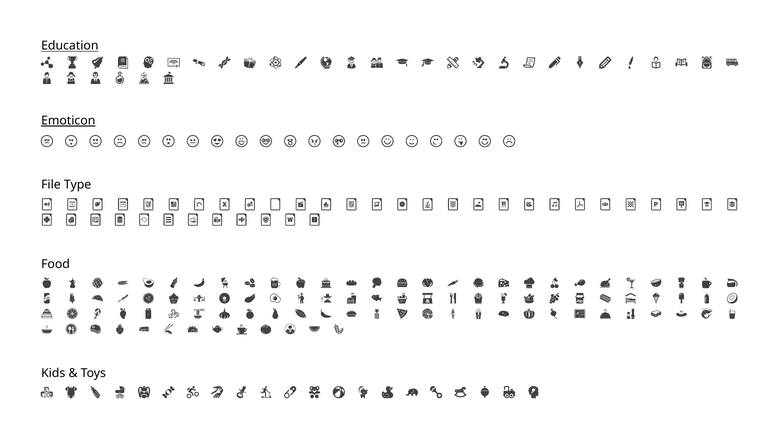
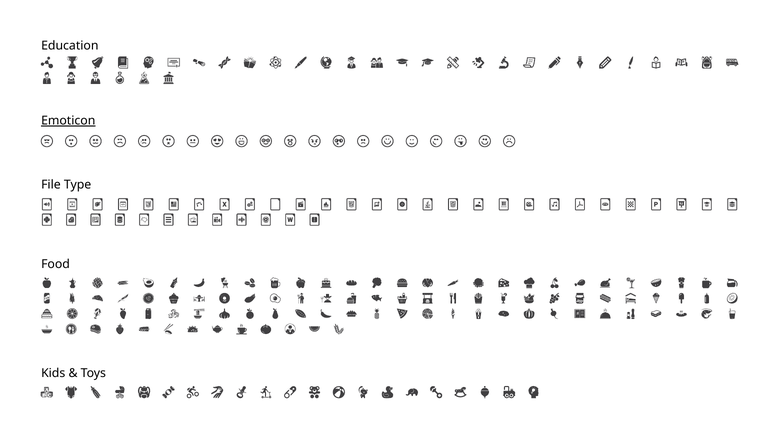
Education underline: present -> none
